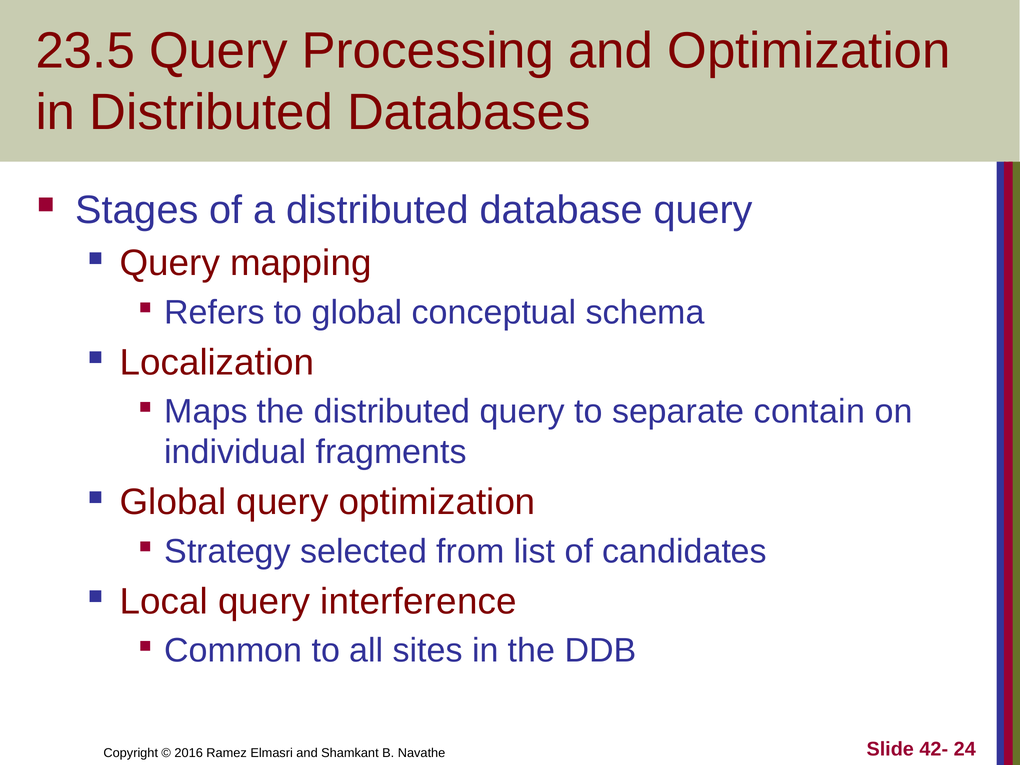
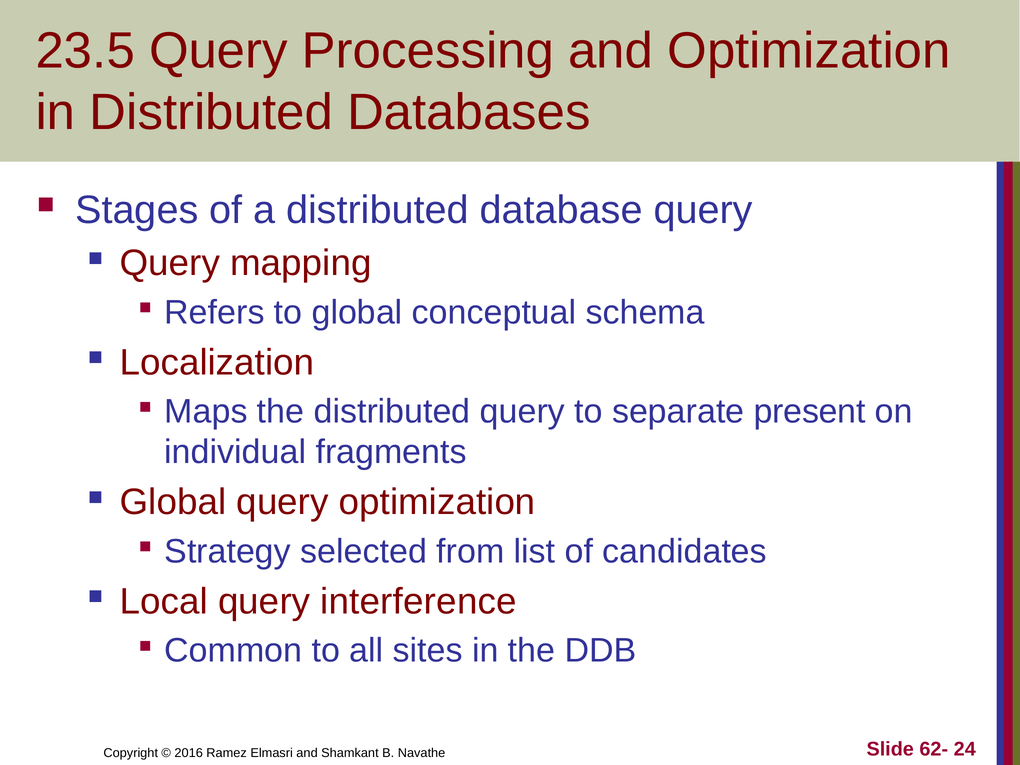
contain: contain -> present
42-: 42- -> 62-
